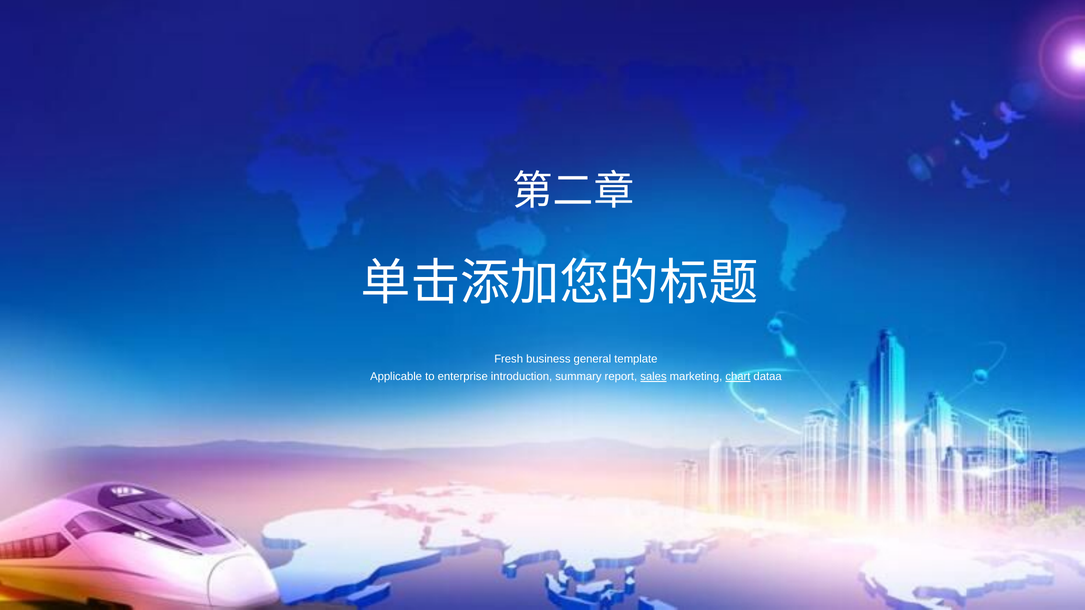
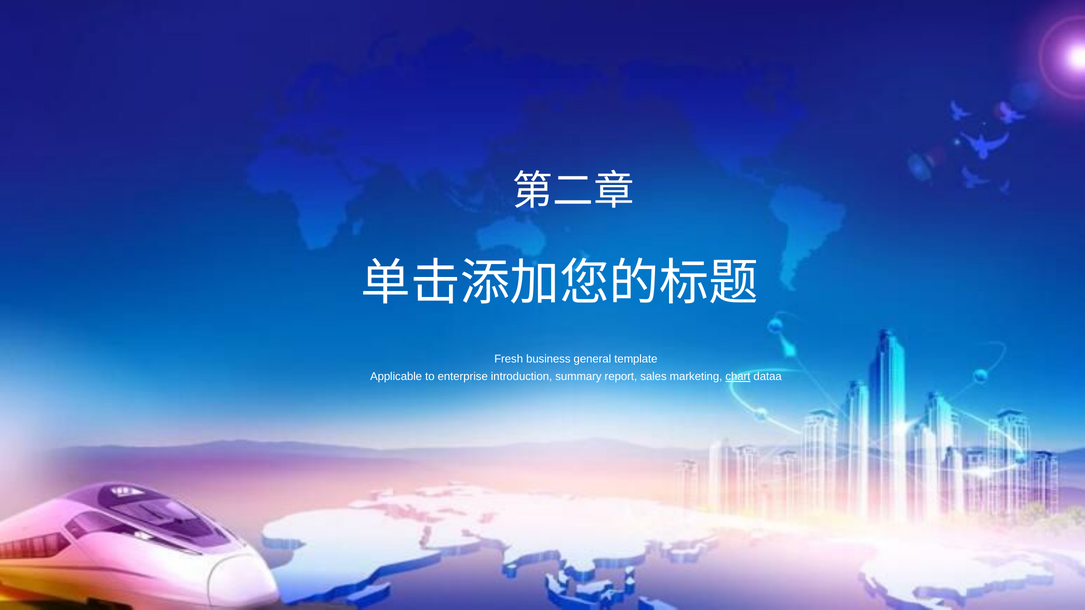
sales underline: present -> none
